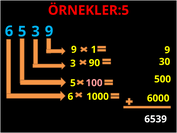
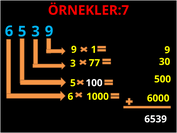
ÖRNEKLER:5: ÖRNEKLER:5 -> ÖRNEKLER:7
90: 90 -> 77
100 colour: pink -> white
